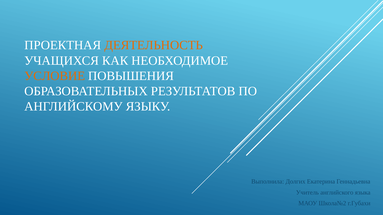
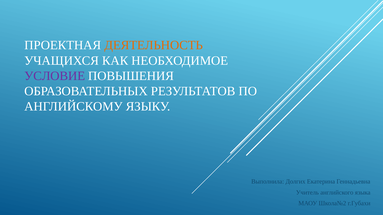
УСЛОВИЕ colour: orange -> purple
